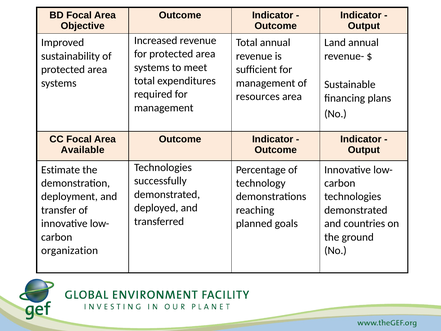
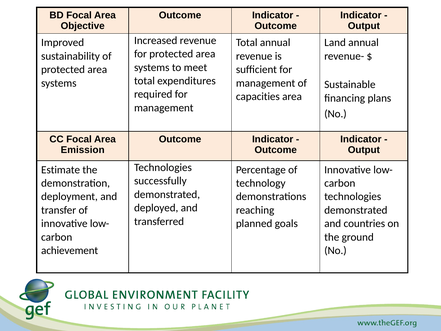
resources: resources -> capacities
Available: Available -> Emission
organization: organization -> achievement
